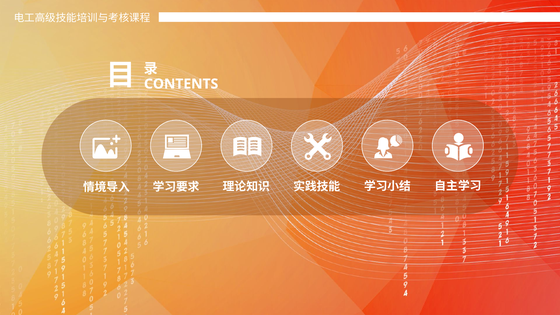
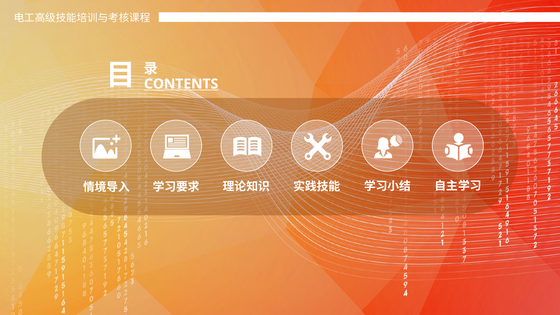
CONTENTS underline: none -> present
